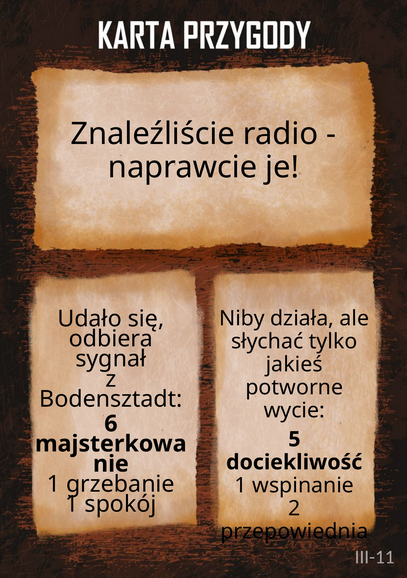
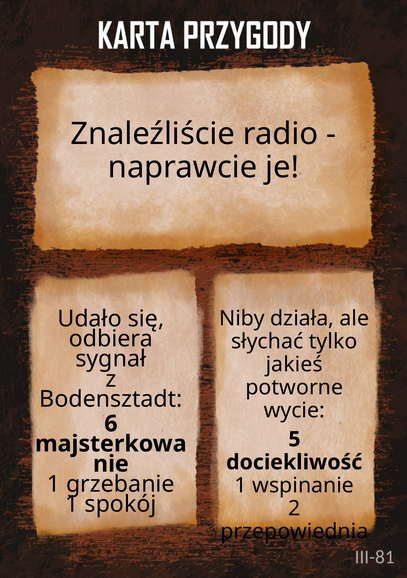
III-11: III-11 -> III-81
